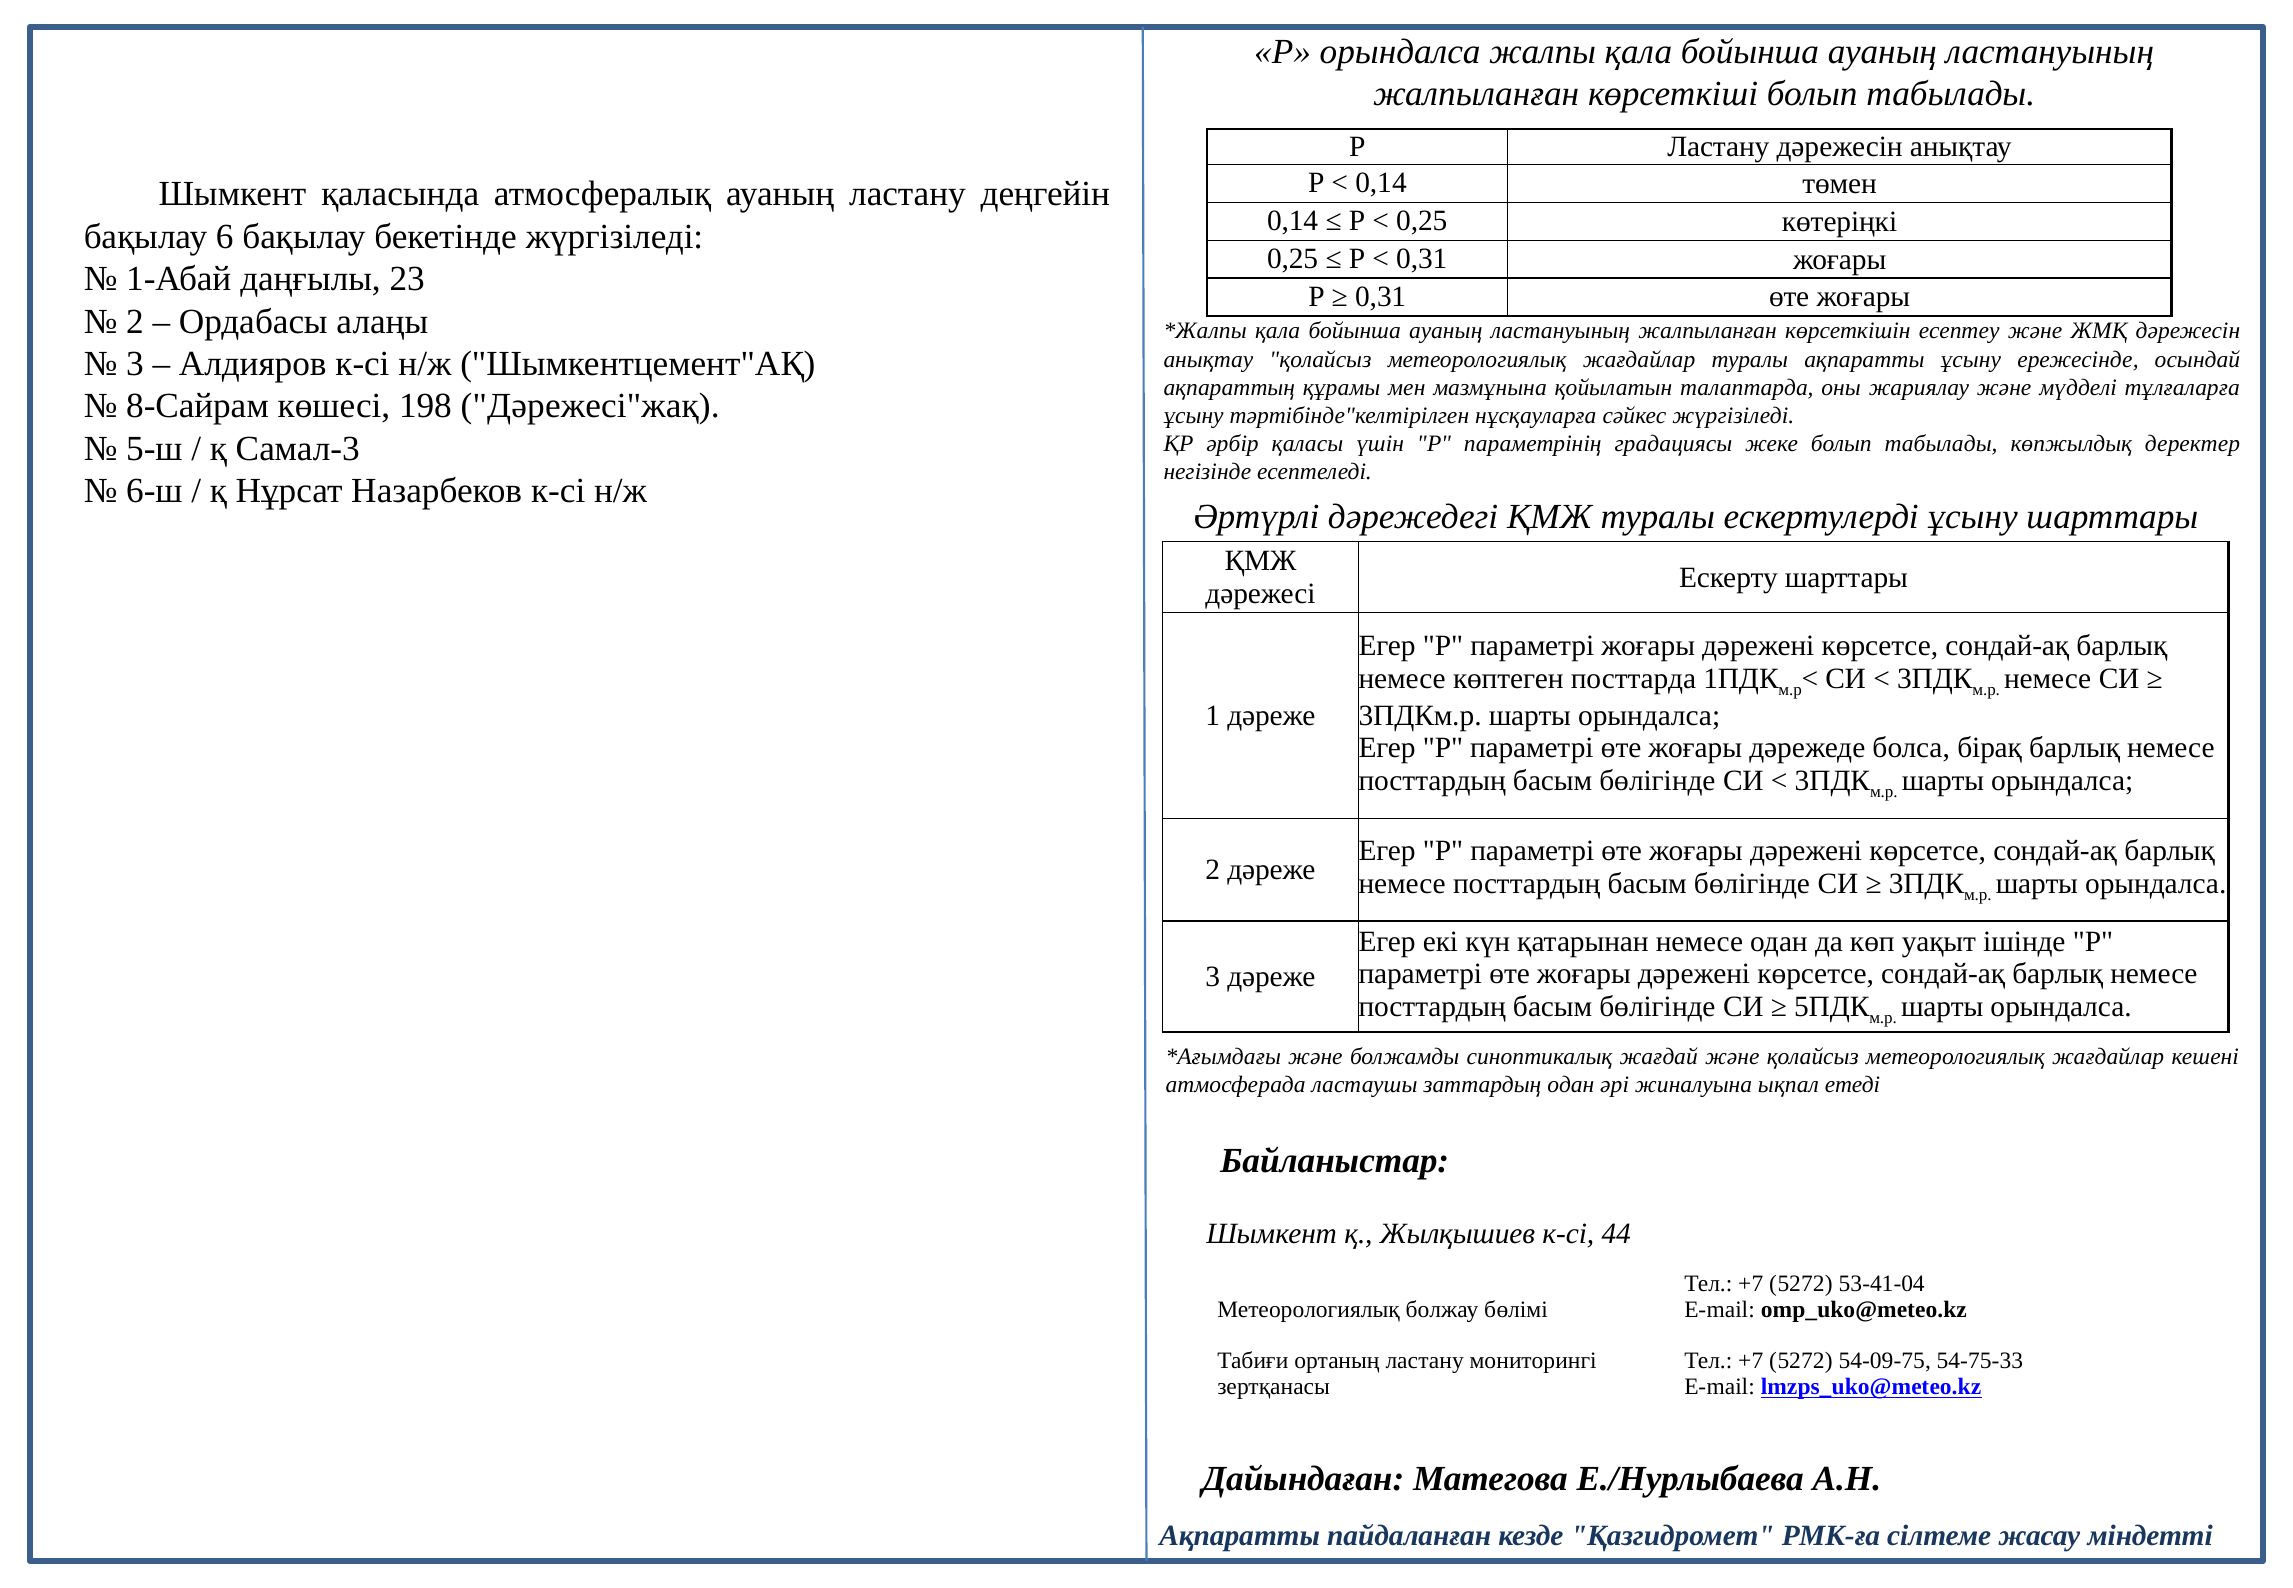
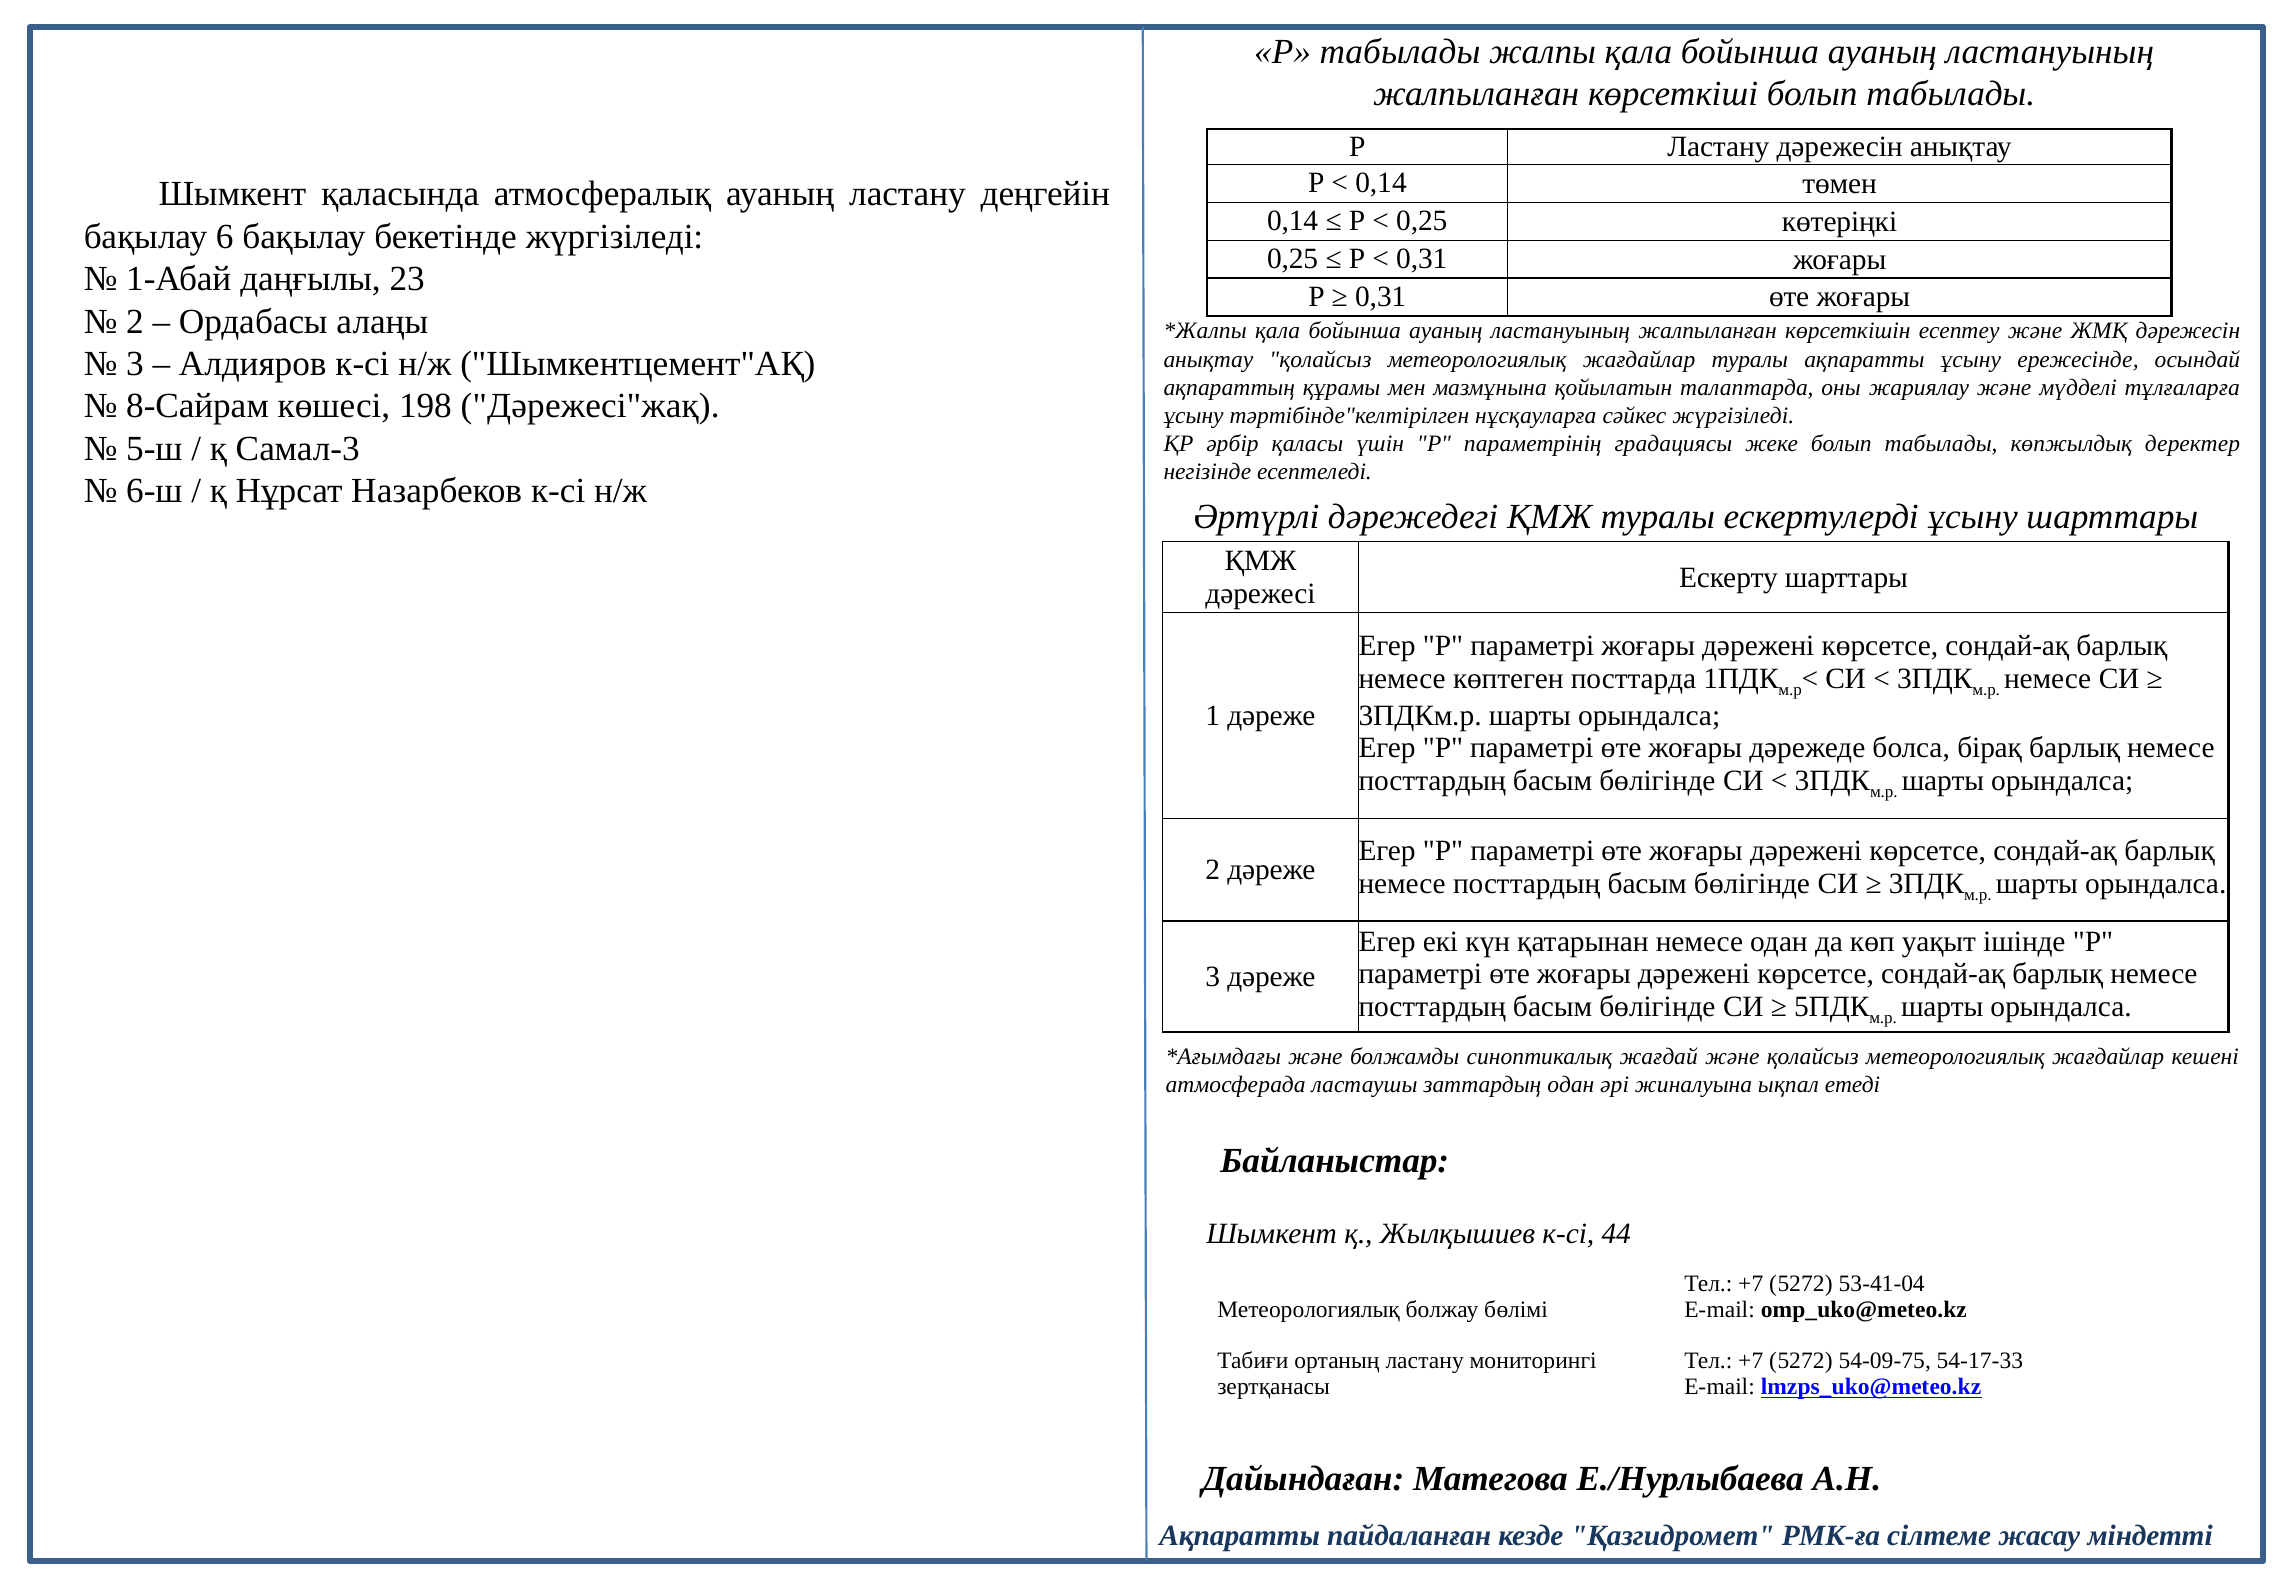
Р орындалса: орындалса -> табылады
54-75-33: 54-75-33 -> 54-17-33
